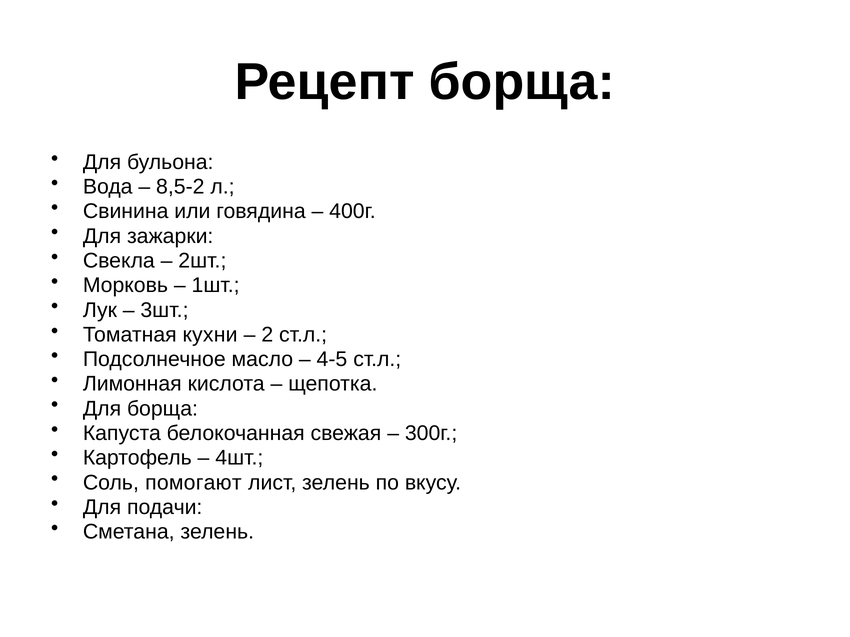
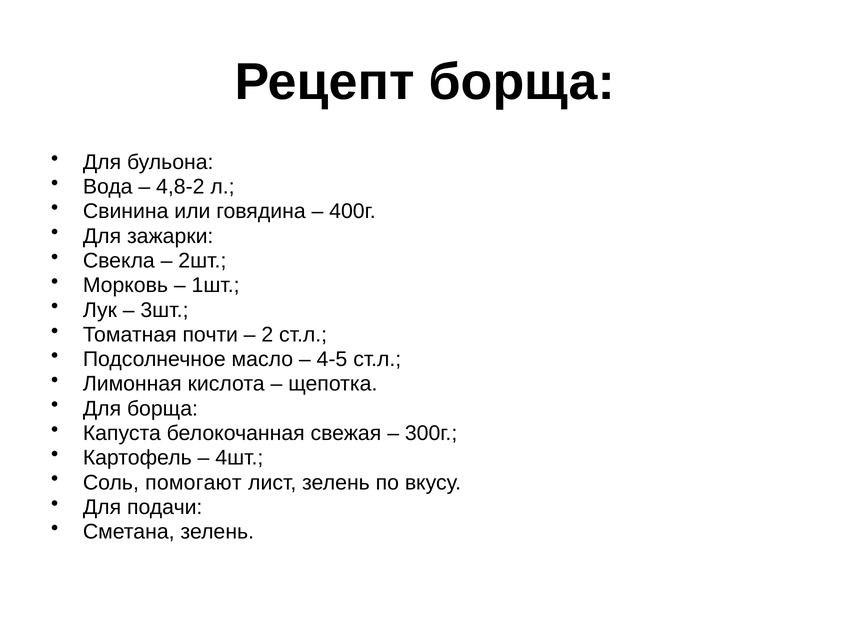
8,5-2: 8,5-2 -> 4,8-2
кухни: кухни -> почти
